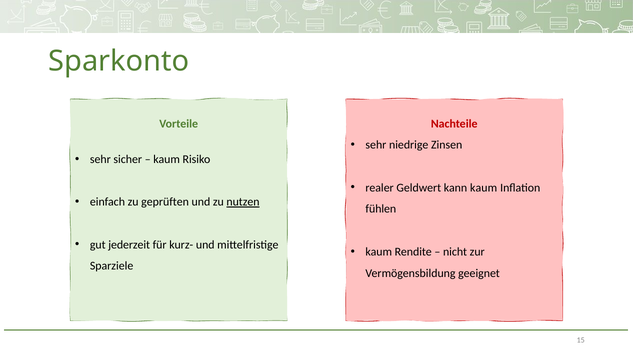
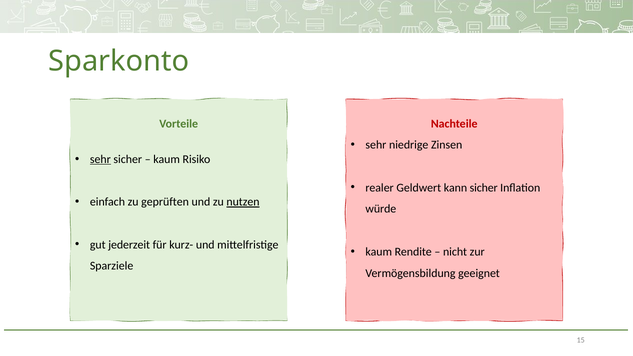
sehr at (100, 159) underline: none -> present
kann kaum: kaum -> sicher
fühlen: fühlen -> würde
